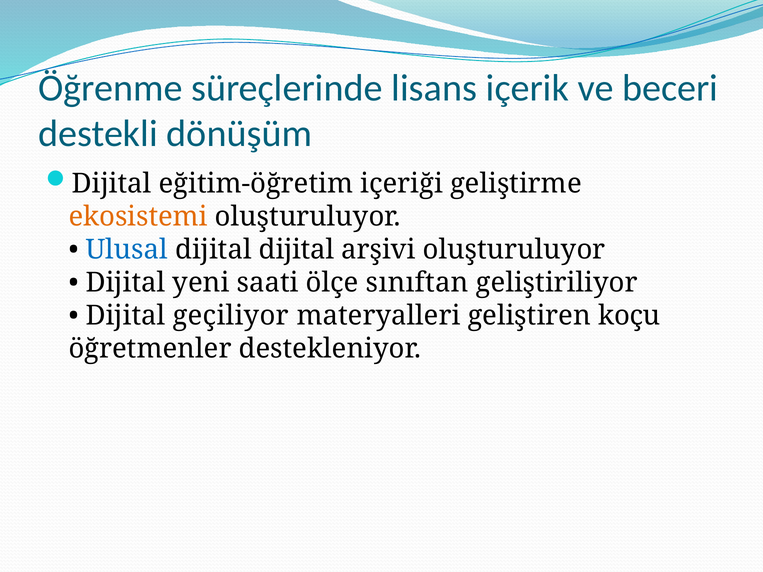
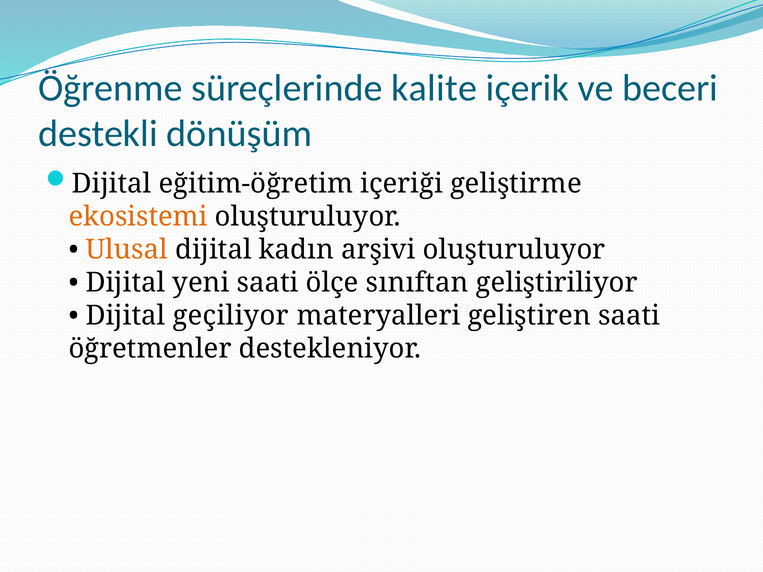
lisans: lisans -> kalite
Ulusal colour: blue -> orange
dijital dijital: dijital -> kadın
geliştiren koçu: koçu -> saati
